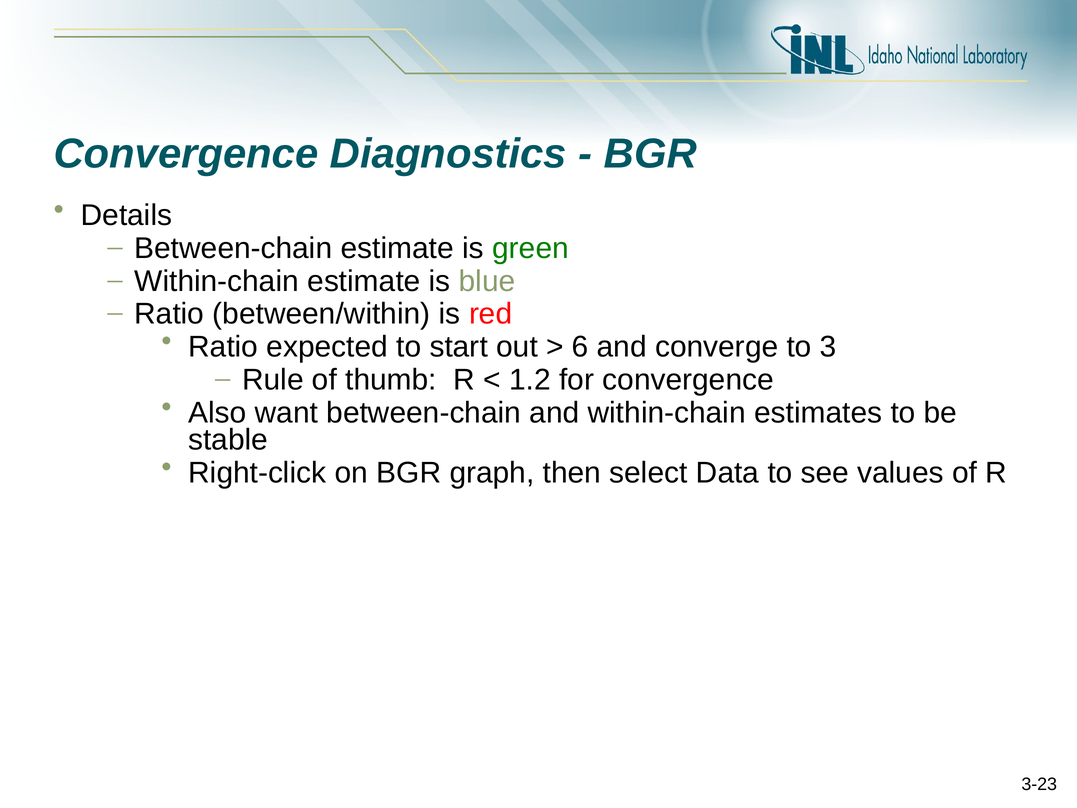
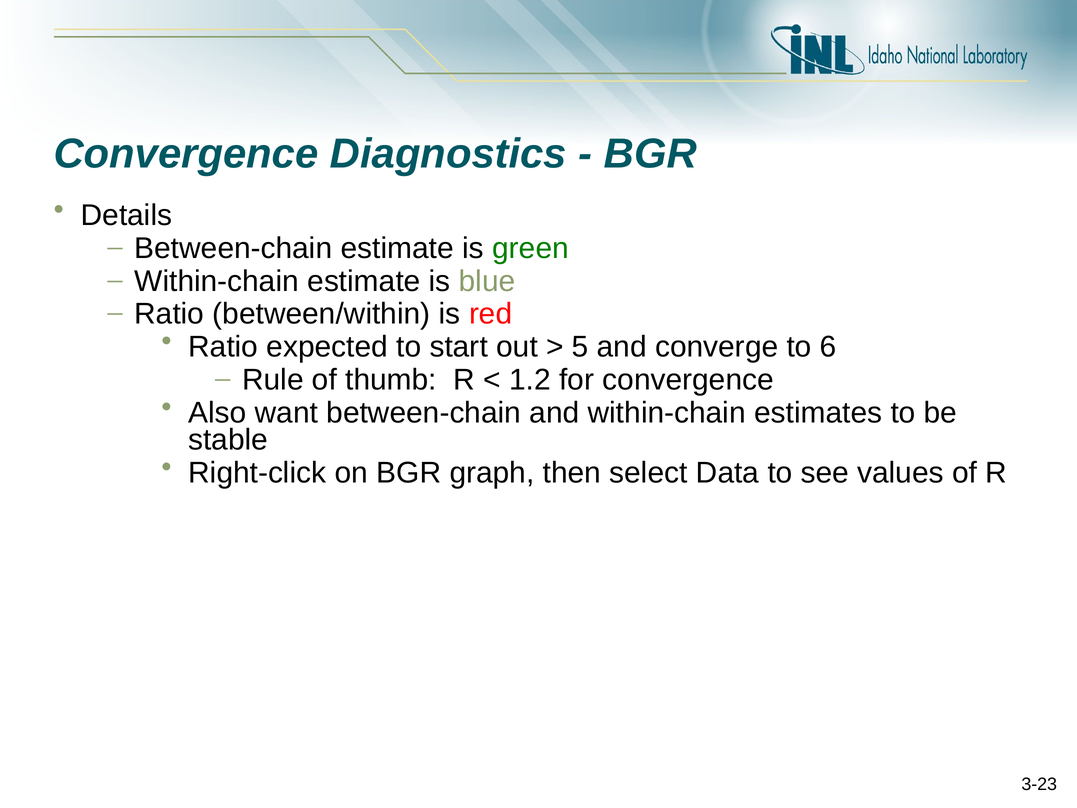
6: 6 -> 5
3: 3 -> 6
